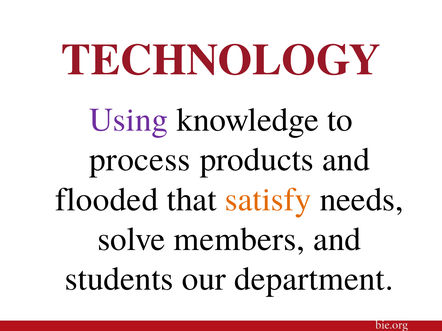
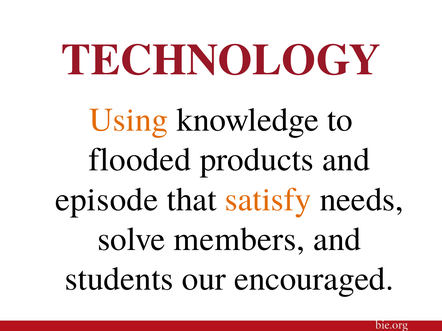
Using colour: purple -> orange
process: process -> flooded
flooded: flooded -> episode
department: department -> encouraged
